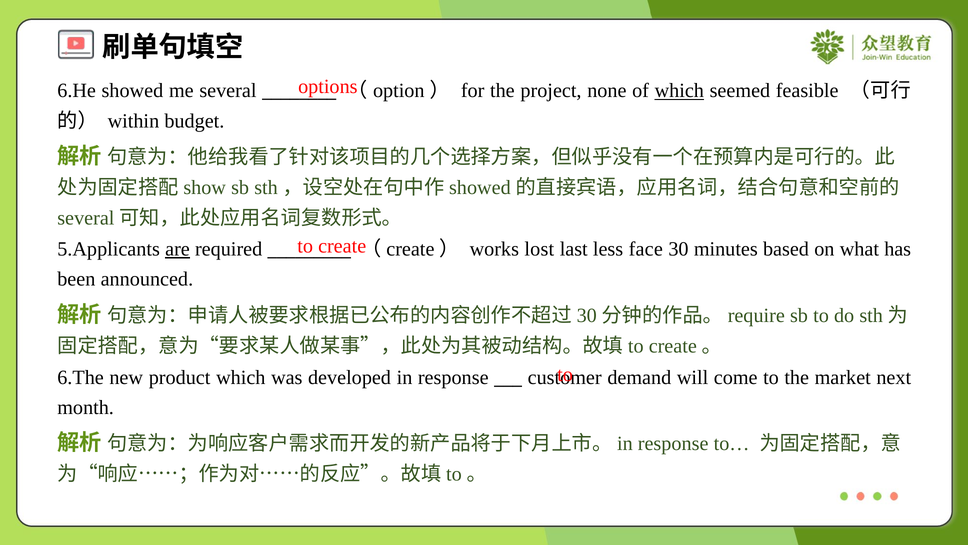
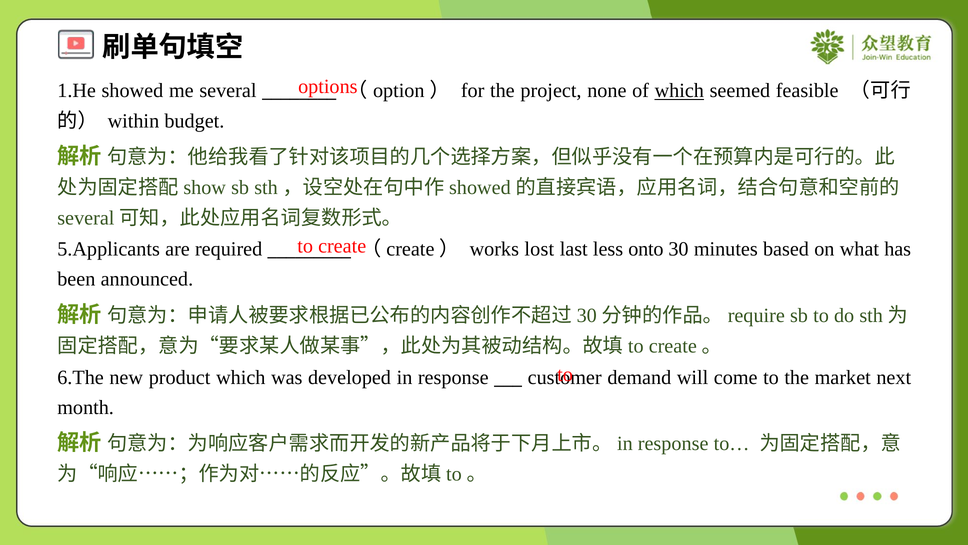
6.He: 6.He -> 1.He
are underline: present -> none
face: face -> onto
